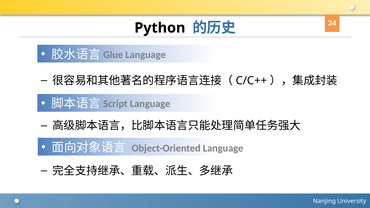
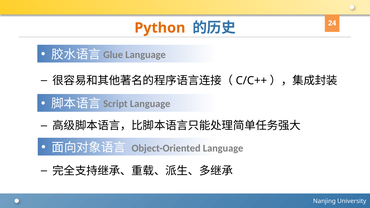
Python colour: black -> orange
